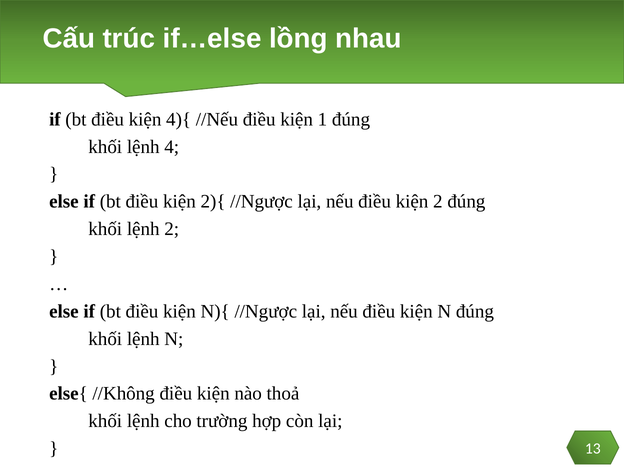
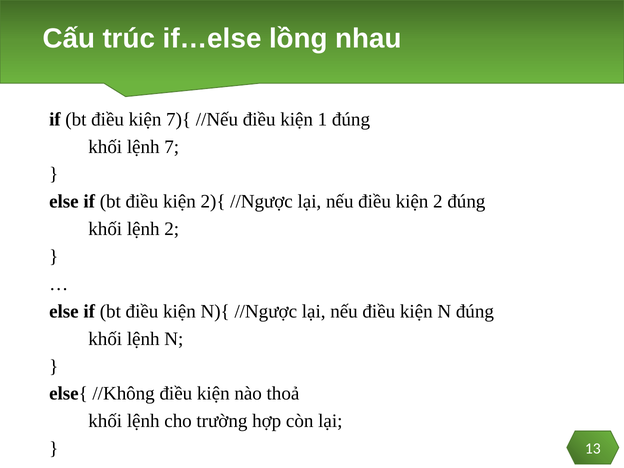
4){: 4){ -> 7){
4: 4 -> 7
